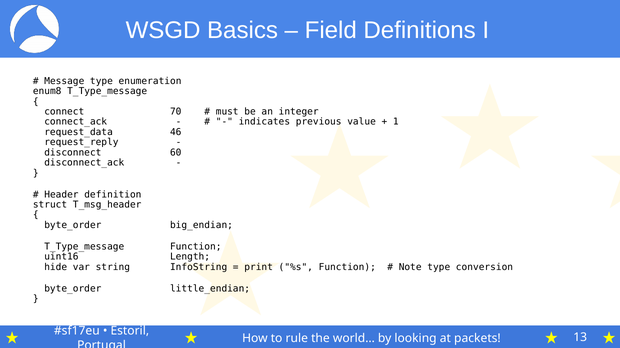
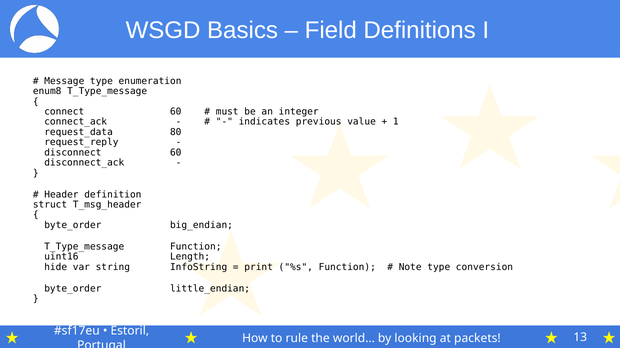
connect 70: 70 -> 60
46: 46 -> 80
